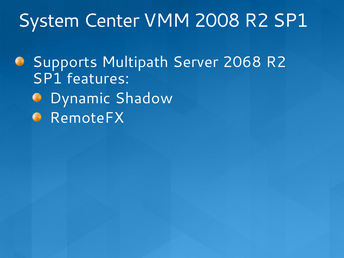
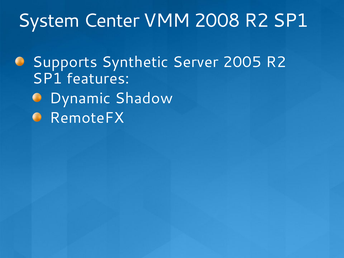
Multipath: Multipath -> Synthetic
2068: 2068 -> 2005
